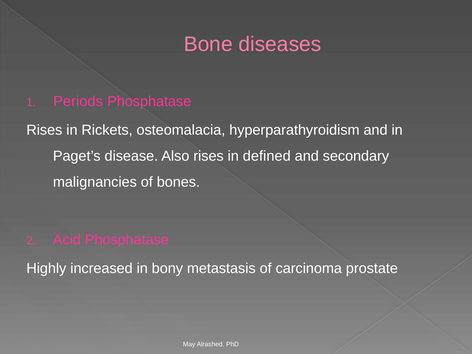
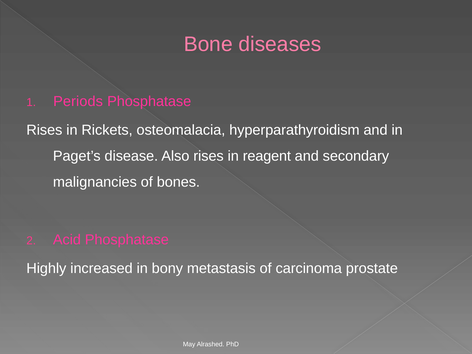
defined: defined -> reagent
